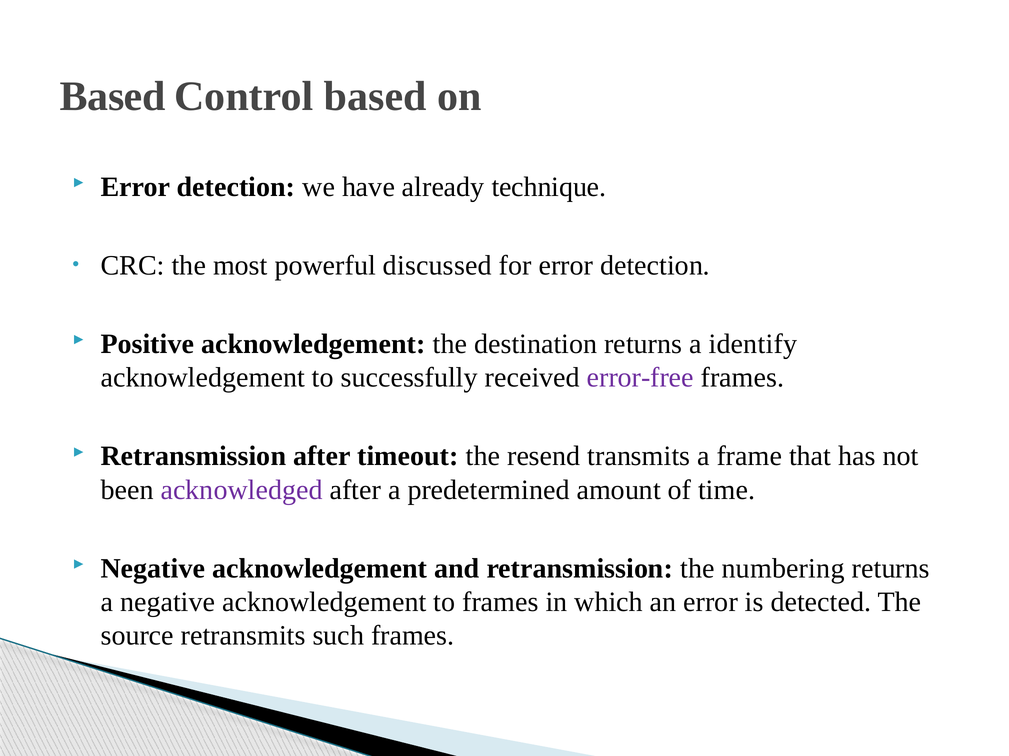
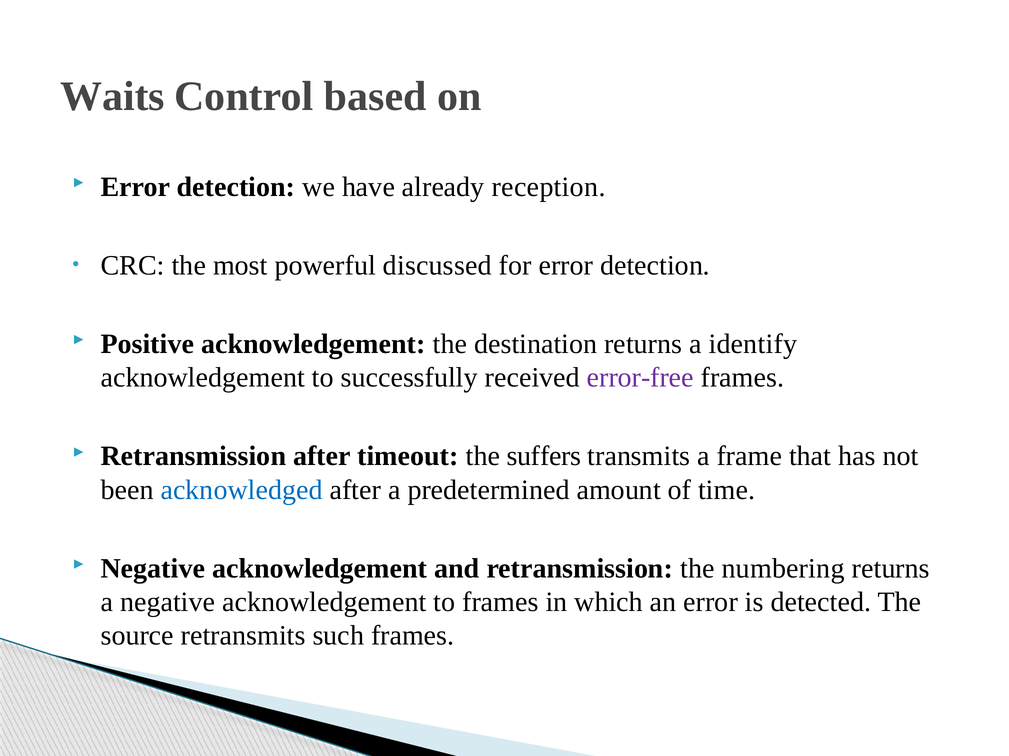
Based at (113, 96): Based -> Waits
technique: technique -> reception
resend: resend -> suffers
acknowledged colour: purple -> blue
